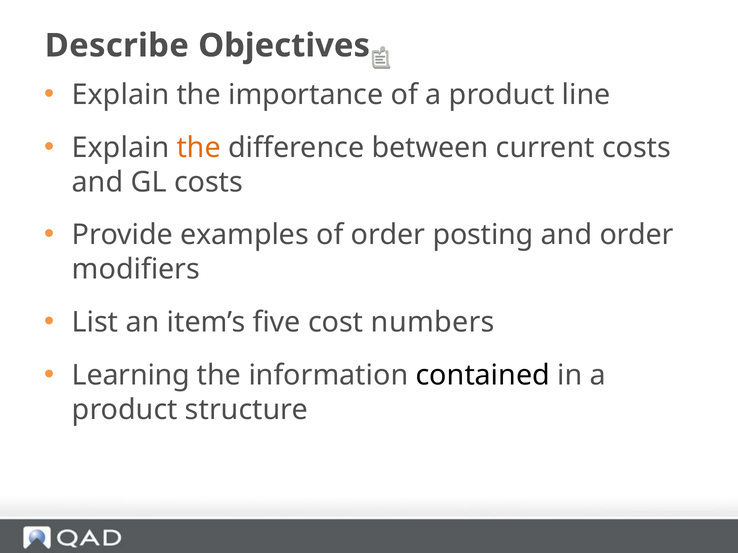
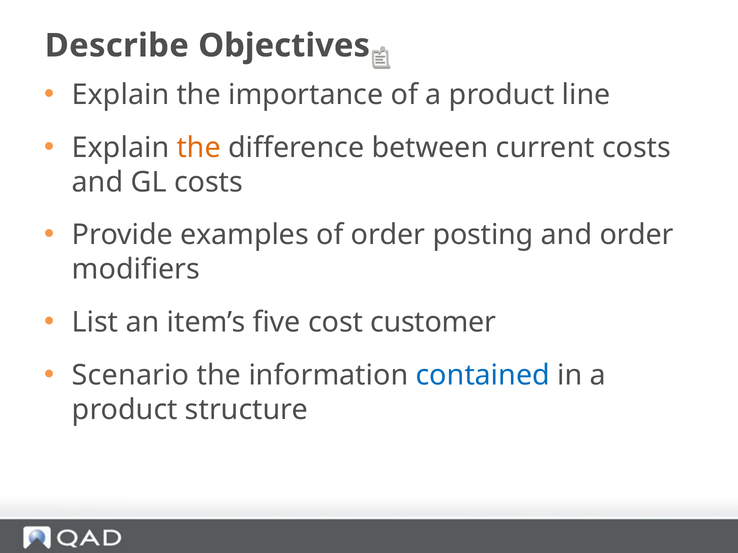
numbers: numbers -> customer
Learning: Learning -> Scenario
contained colour: black -> blue
